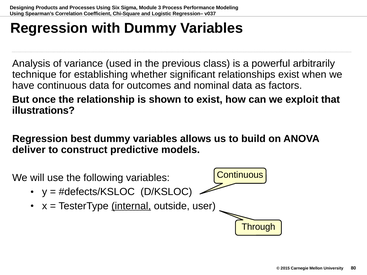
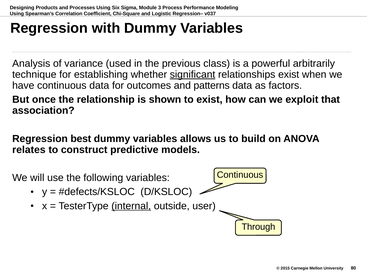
significant underline: none -> present
nominal: nominal -> patterns
illustrations: illustrations -> association
deliver: deliver -> relates
